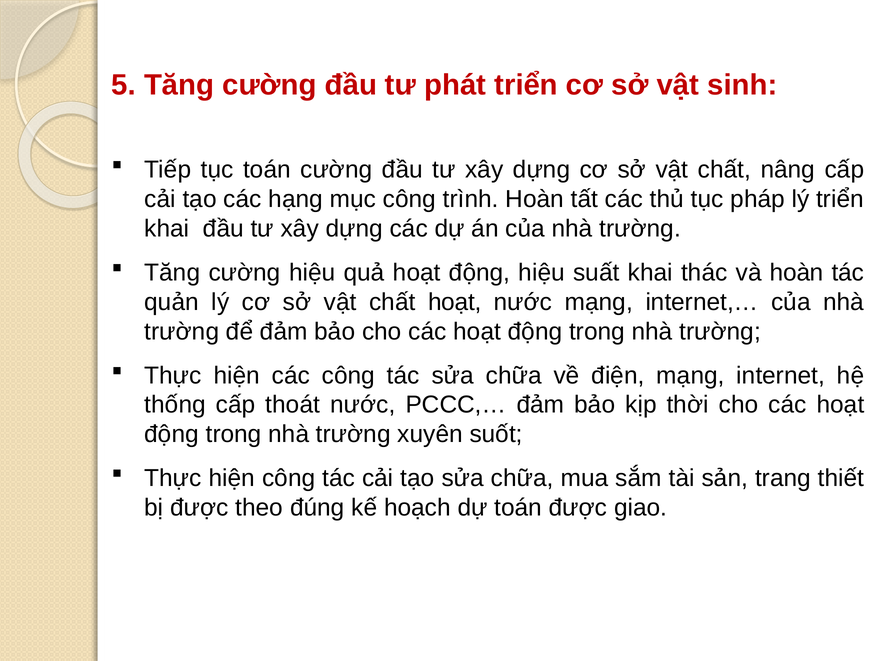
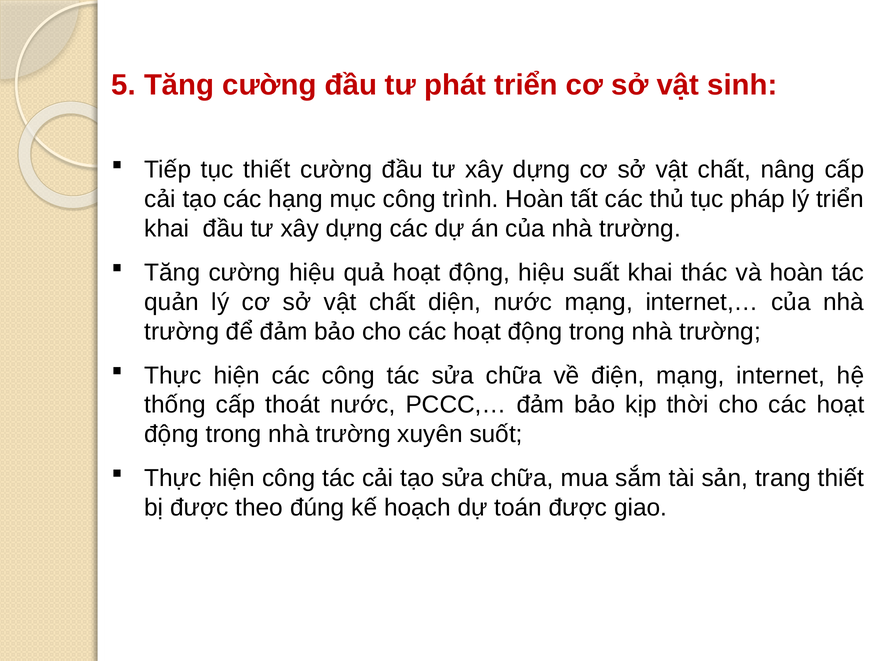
tục toán: toán -> thiết
chất hoạt: hoạt -> diện
